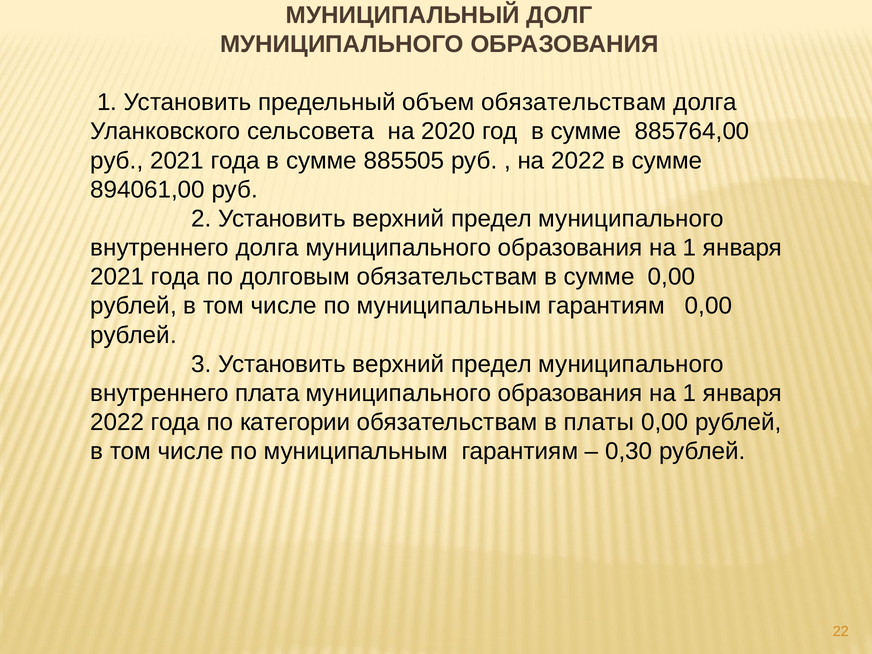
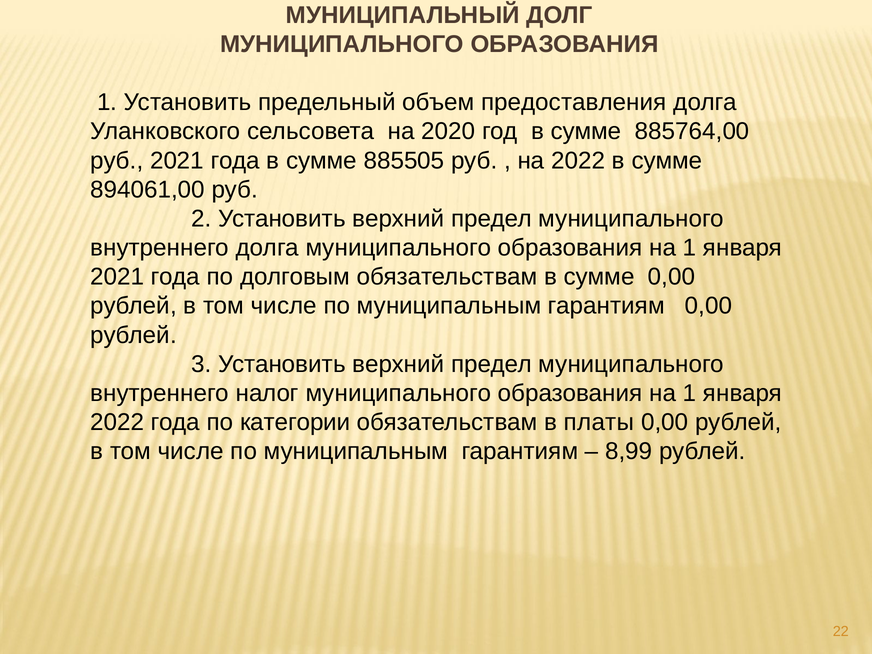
объем обязательствам: обязательствам -> предоставления
плата: плата -> налог
0,30: 0,30 -> 8,99
